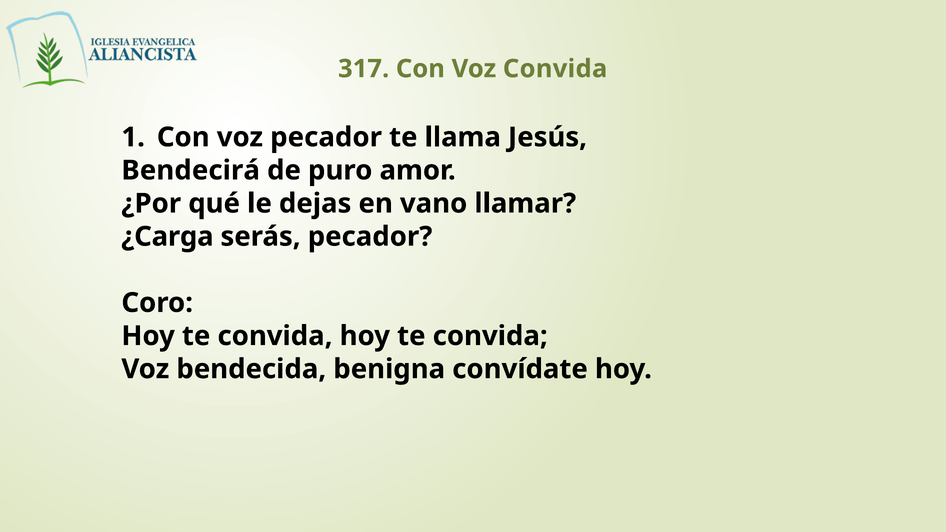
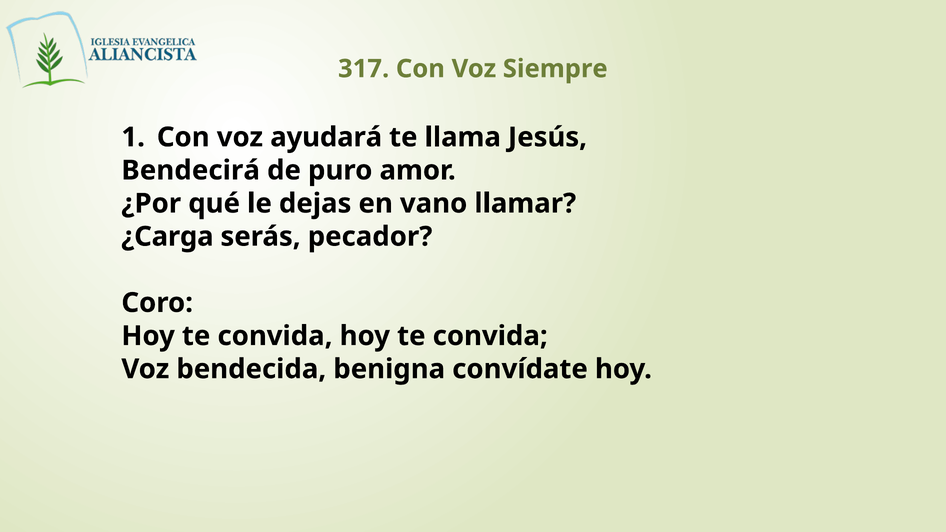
Voz Convida: Convida -> Siempre
voz pecador: pecador -> ayudará
